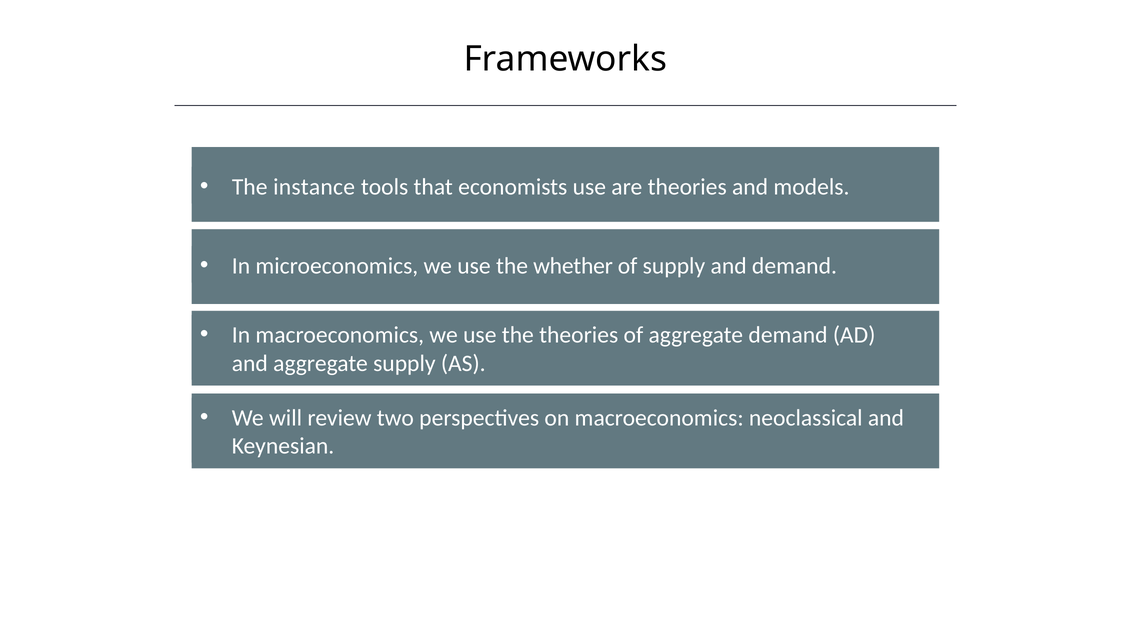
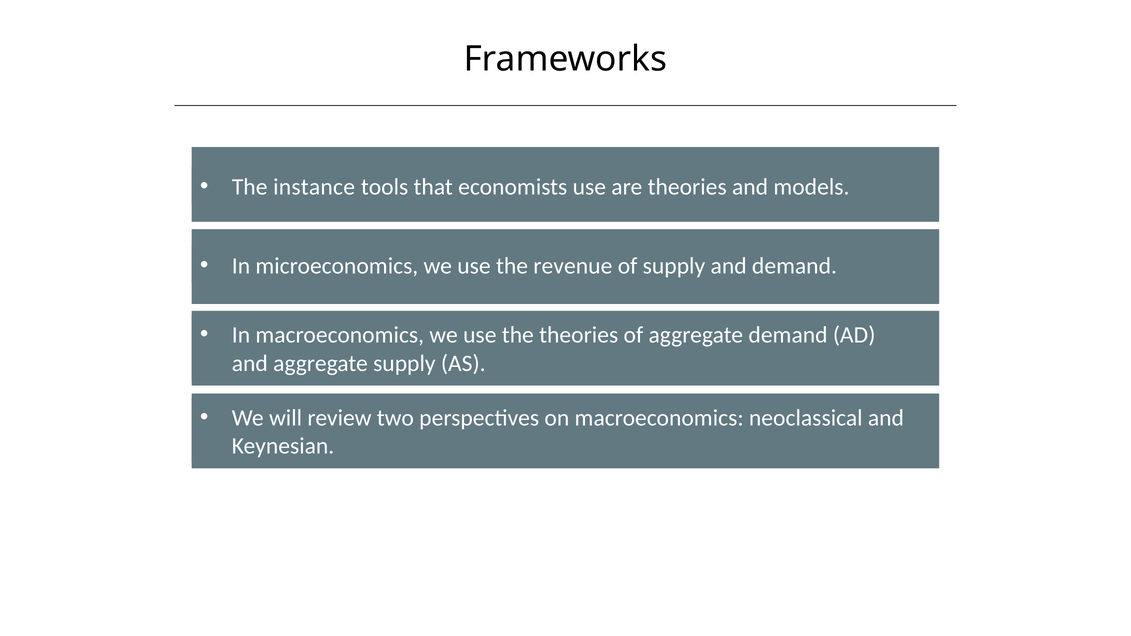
whether: whether -> revenue
